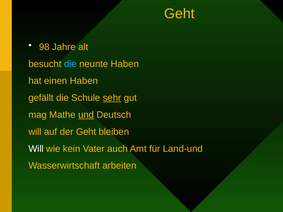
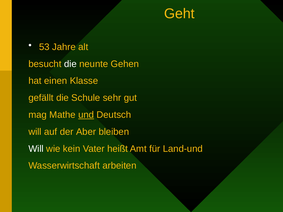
98: 98 -> 53
die at (70, 64) colour: light blue -> white
neunte Haben: Haben -> Gehen
einen Haben: Haben -> Klasse
sehr underline: present -> none
der Geht: Geht -> Aber
auch: auch -> heißt
